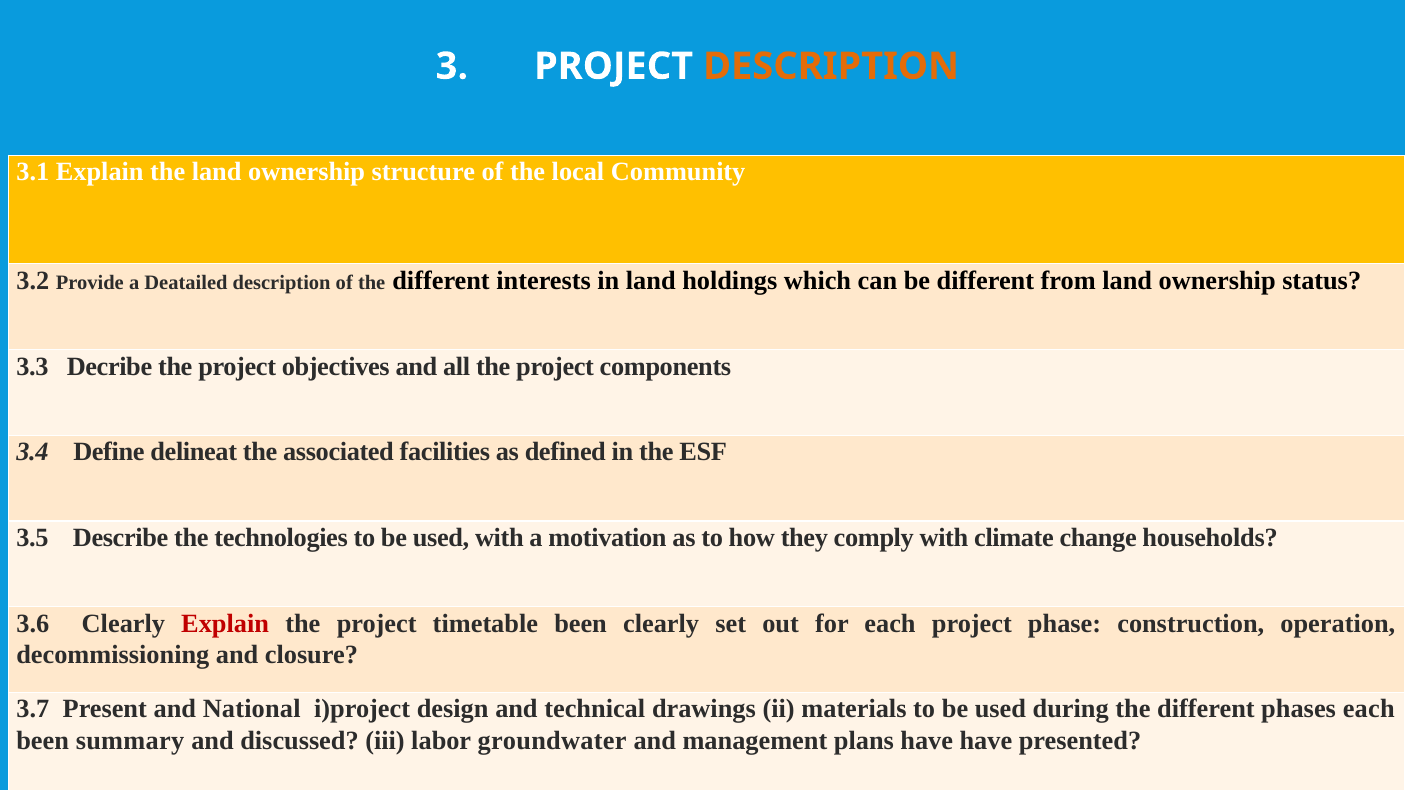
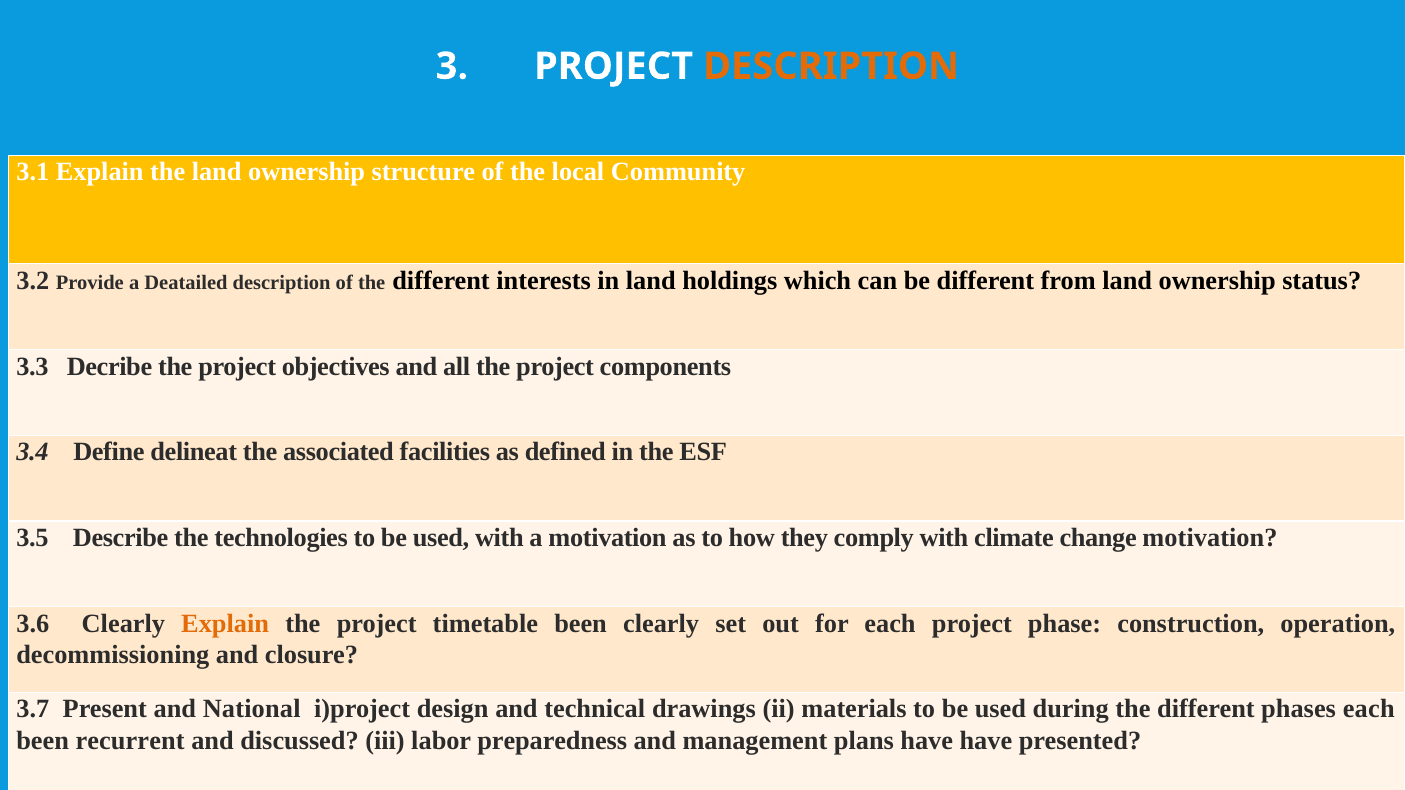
change households: households -> motivation
Explain at (225, 624) colour: red -> orange
summary: summary -> recurrent
groundwater: groundwater -> preparedness
